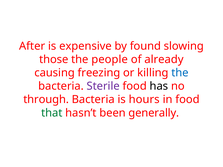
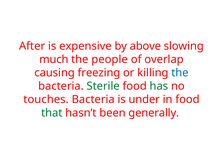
found: found -> above
those: those -> much
already: already -> overlap
Sterile colour: purple -> green
has colour: black -> green
through: through -> touches
hours: hours -> under
